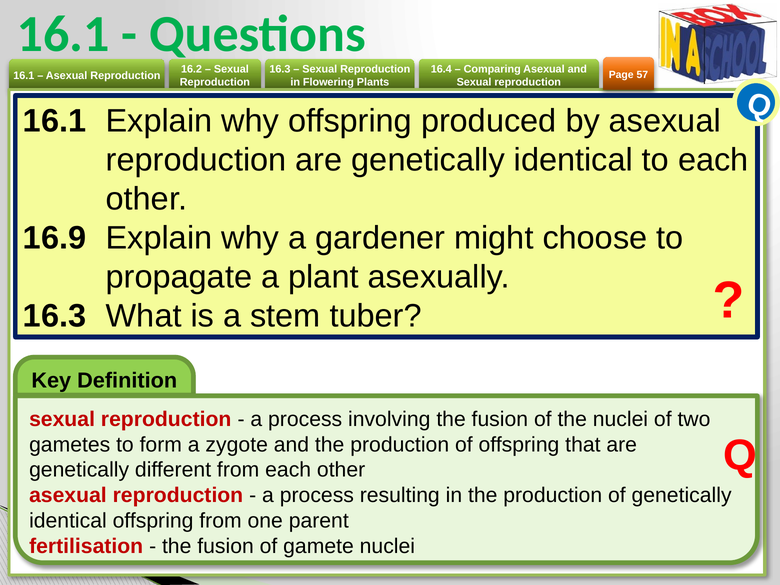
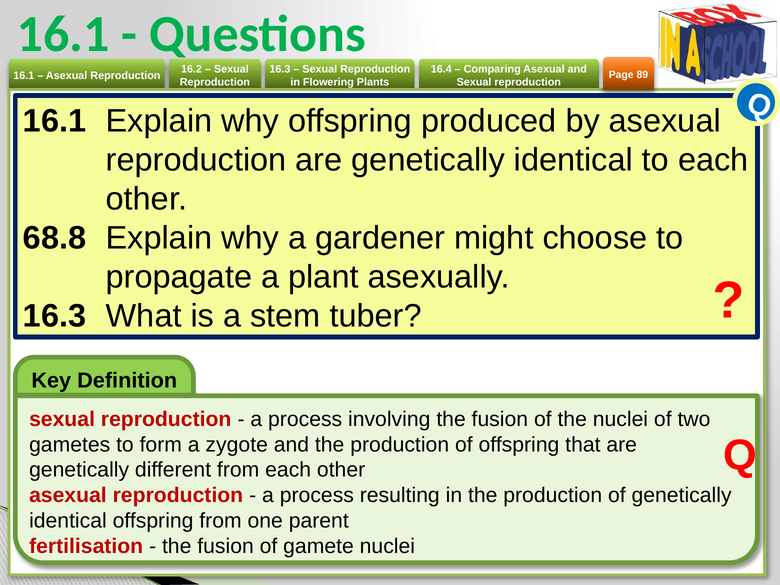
57: 57 -> 89
16.9: 16.9 -> 68.8
